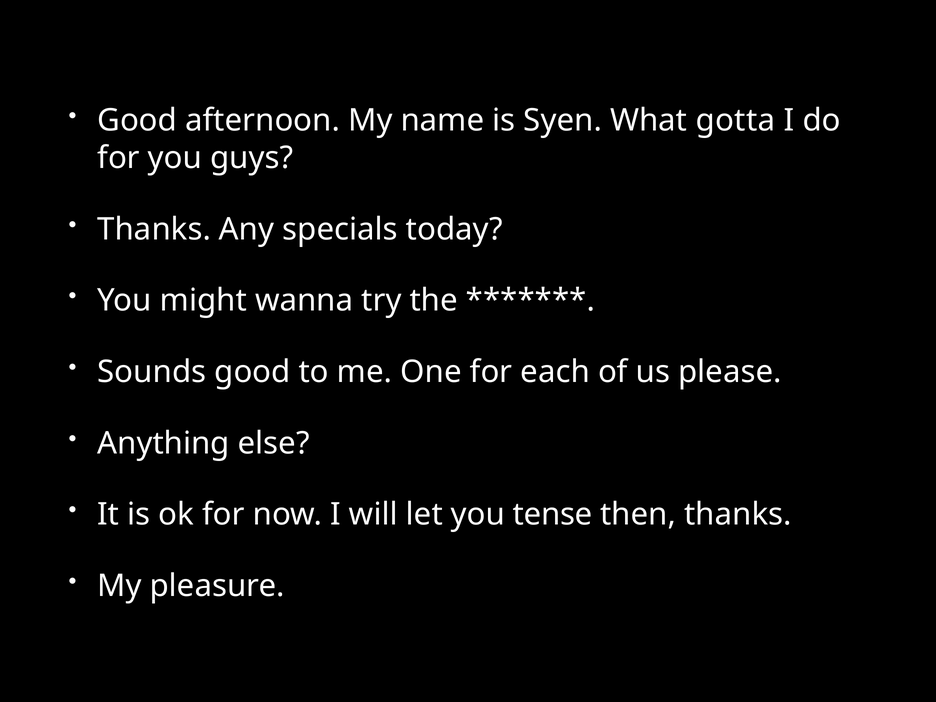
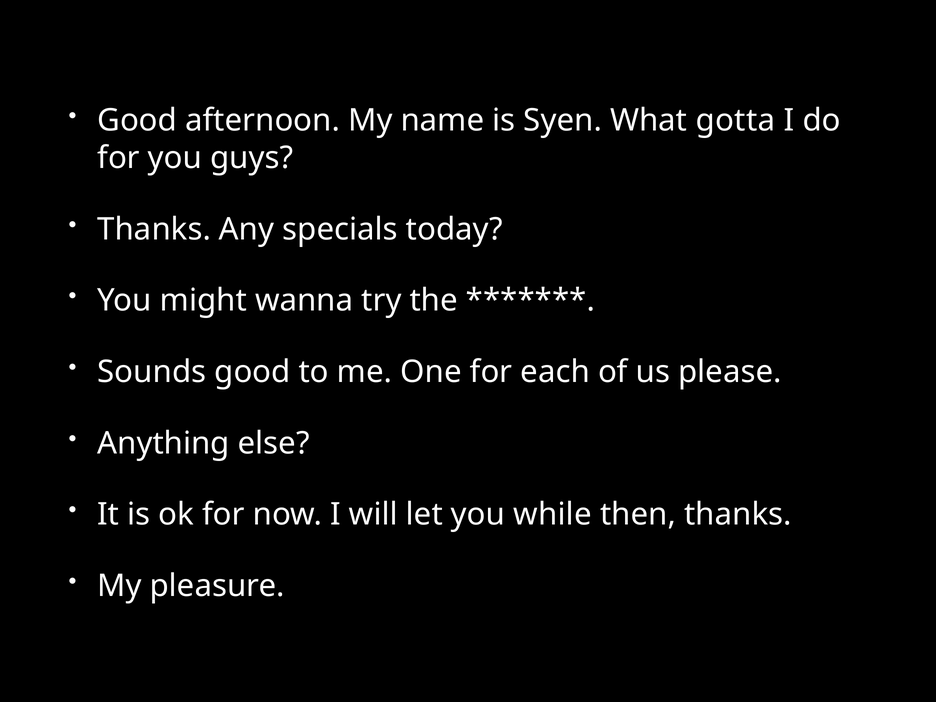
tense: tense -> while
